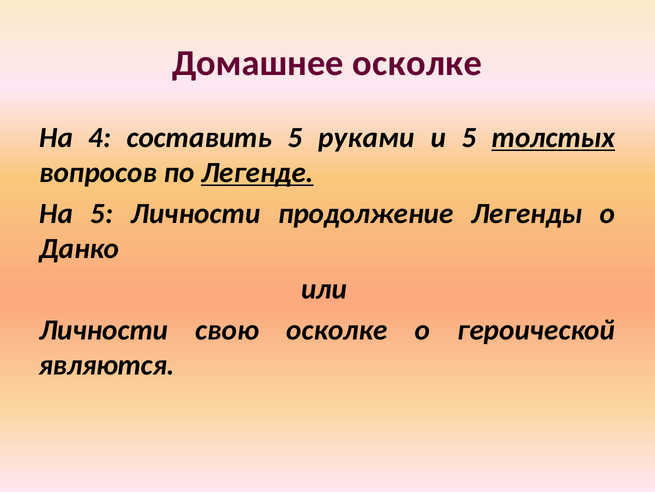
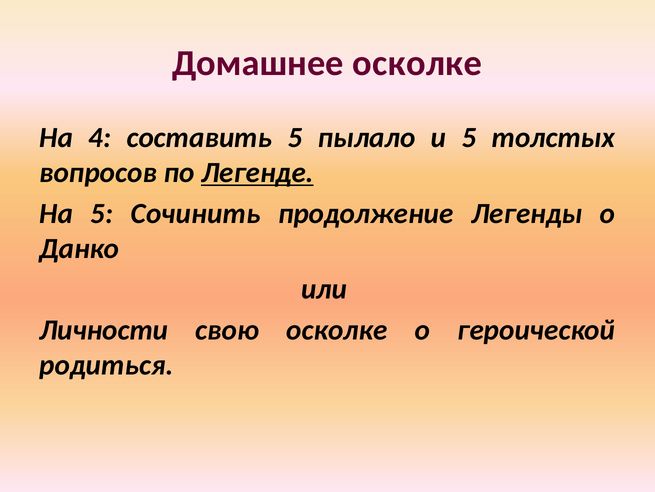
руками: руками -> пылало
толстых underline: present -> none
5 Личности: Личности -> Сочинить
являются: являются -> родиться
